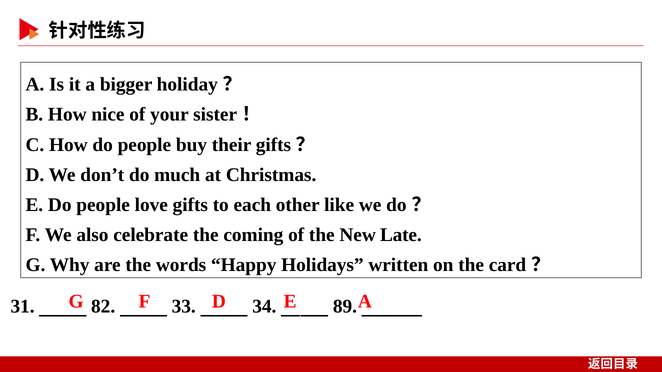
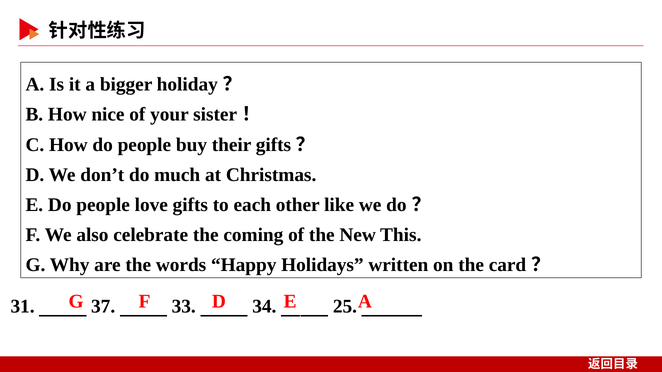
Late: Late -> This
82: 82 -> 37
89: 89 -> 25
